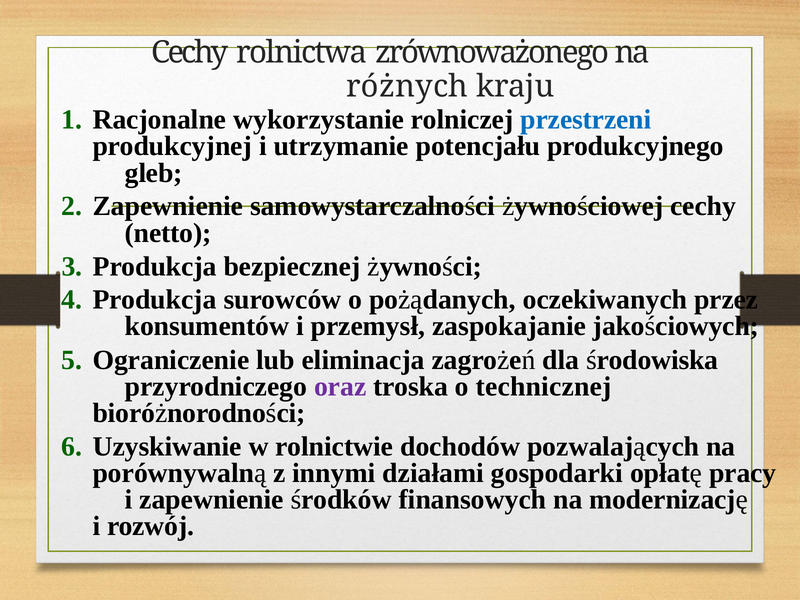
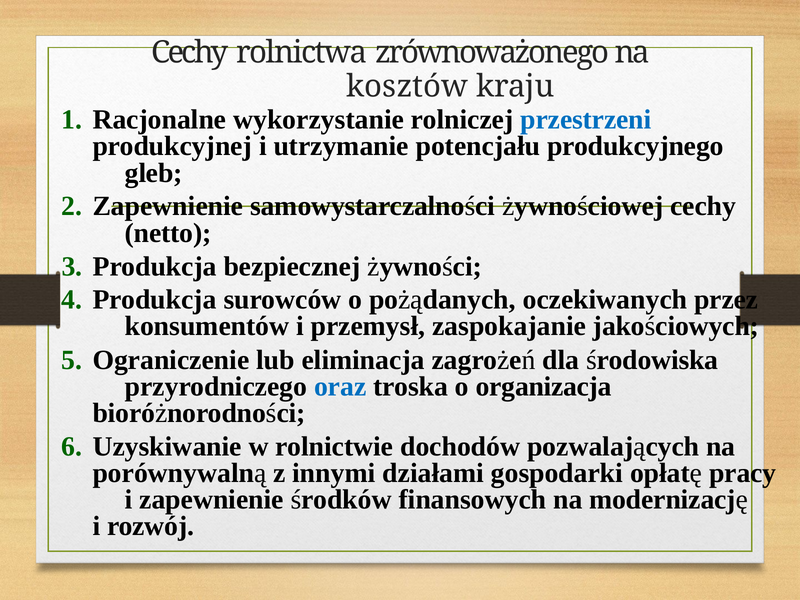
różnych: różnych -> kosztów
oraz colour: purple -> blue
technicznej: technicznej -> organizacja
